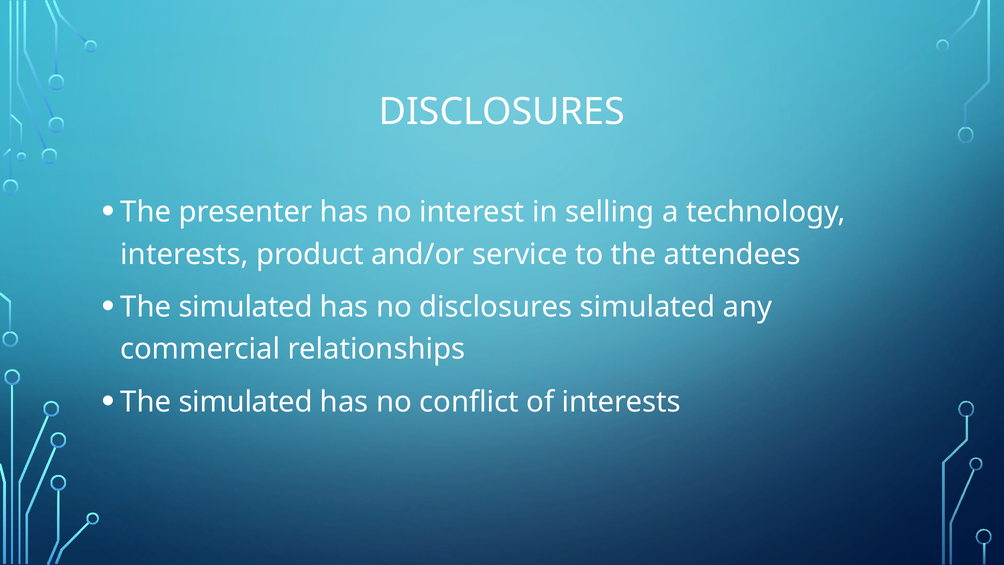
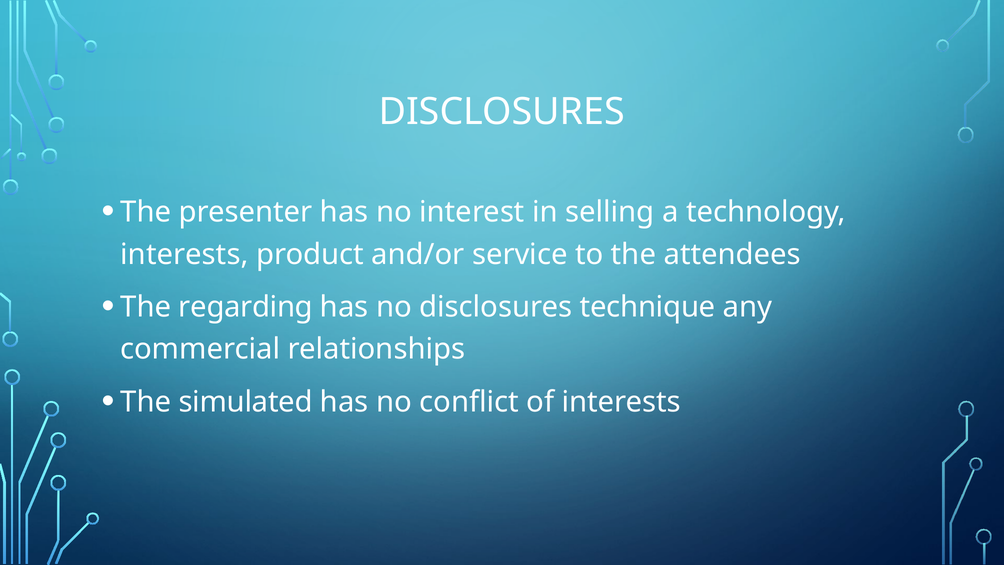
simulated at (246, 307): simulated -> regarding
disclosures simulated: simulated -> technique
